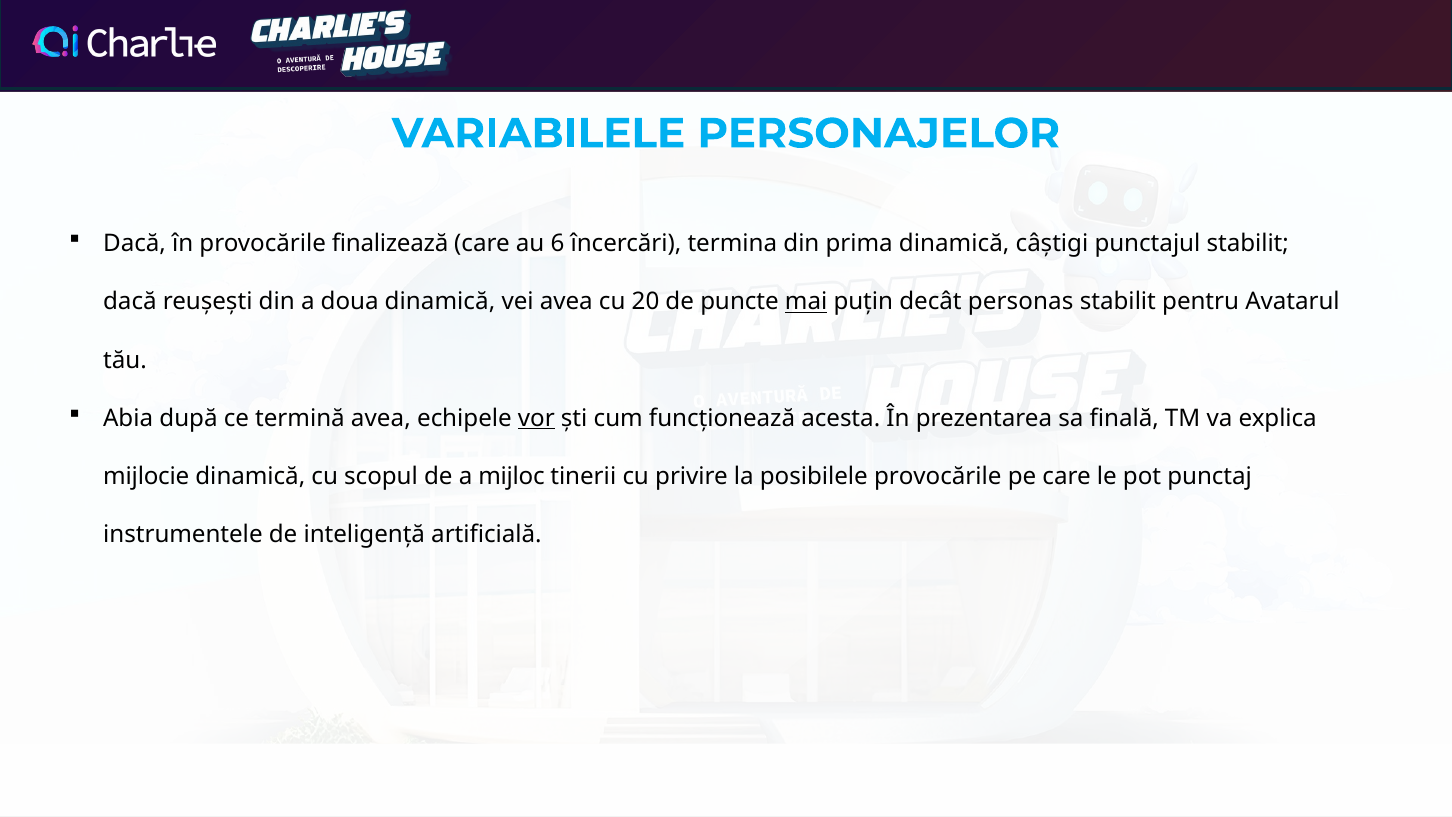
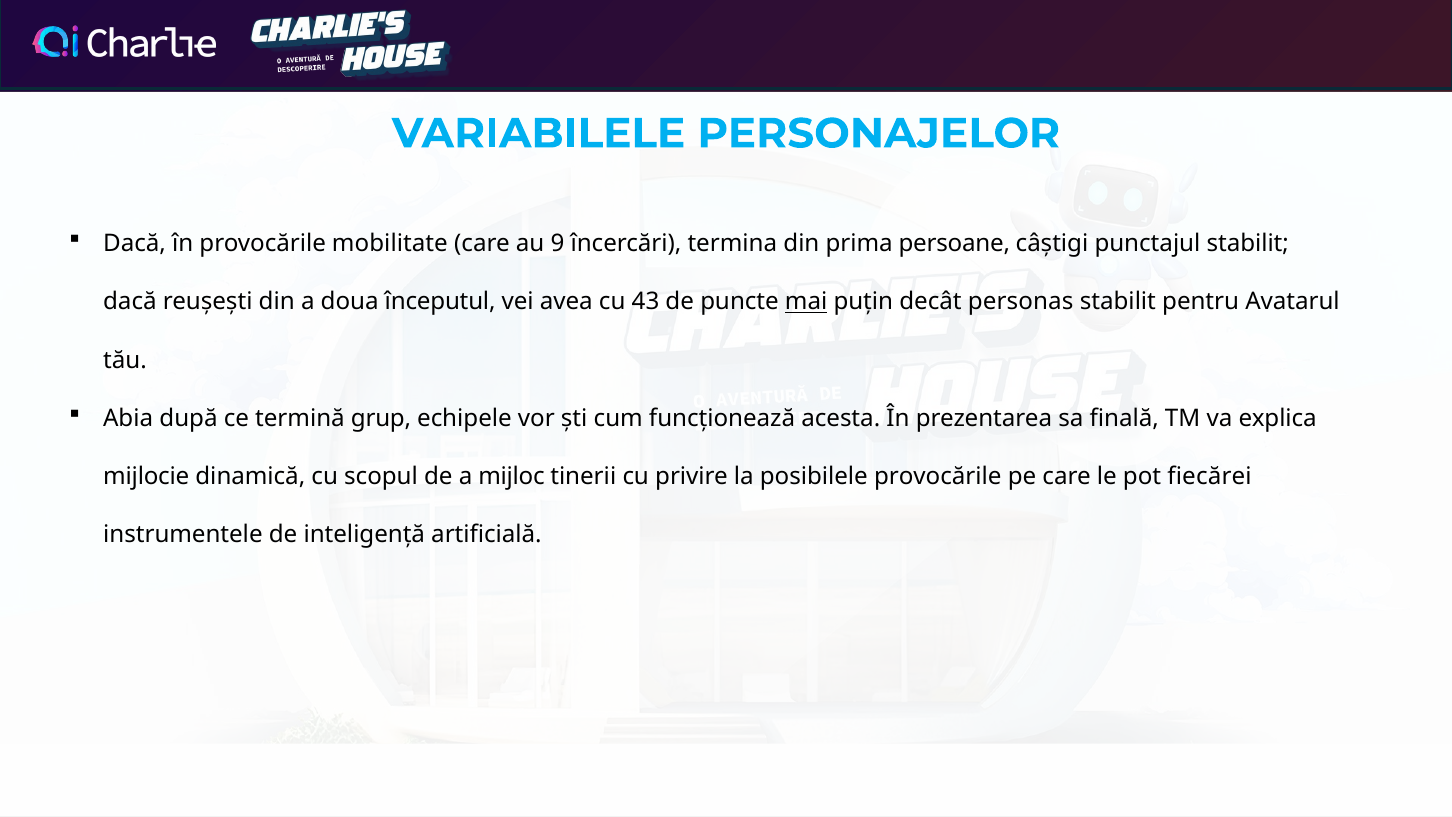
finalizează: finalizează -> mobilitate
6: 6 -> 9
prima dinamică: dinamică -> persoane
doua dinamică: dinamică -> începutul
20: 20 -> 43
termină avea: avea -> grup
vor underline: present -> none
punctaj: punctaj -> fiecărei
